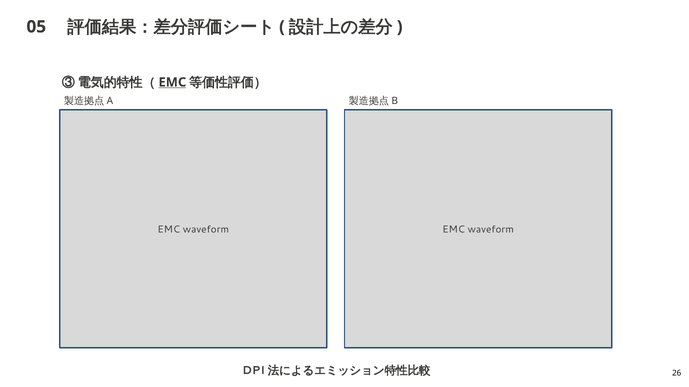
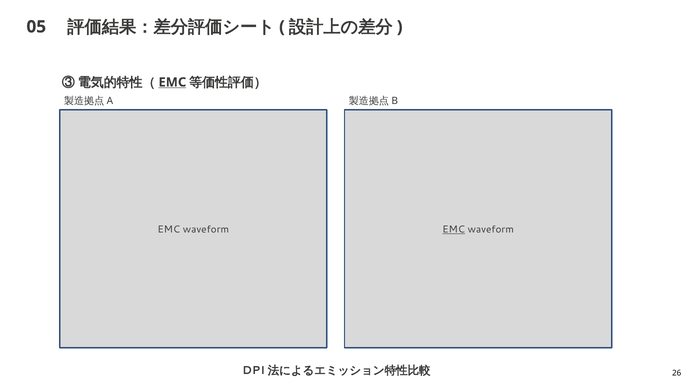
EMC at (454, 230) underline: none -> present
